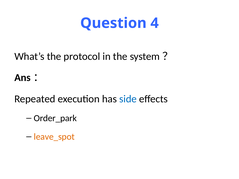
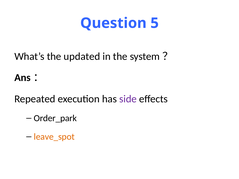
4: 4 -> 5
protocol: protocol -> updated
side colour: blue -> purple
